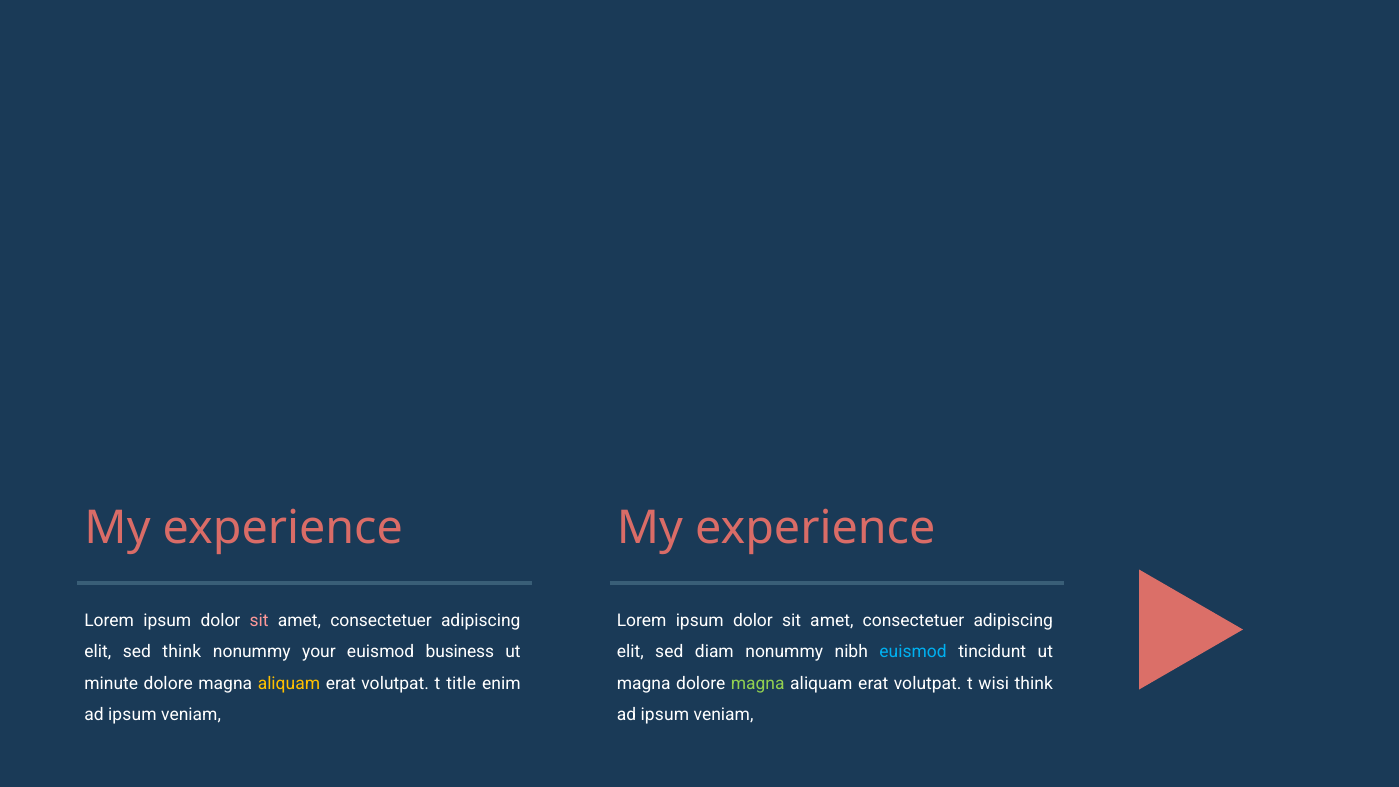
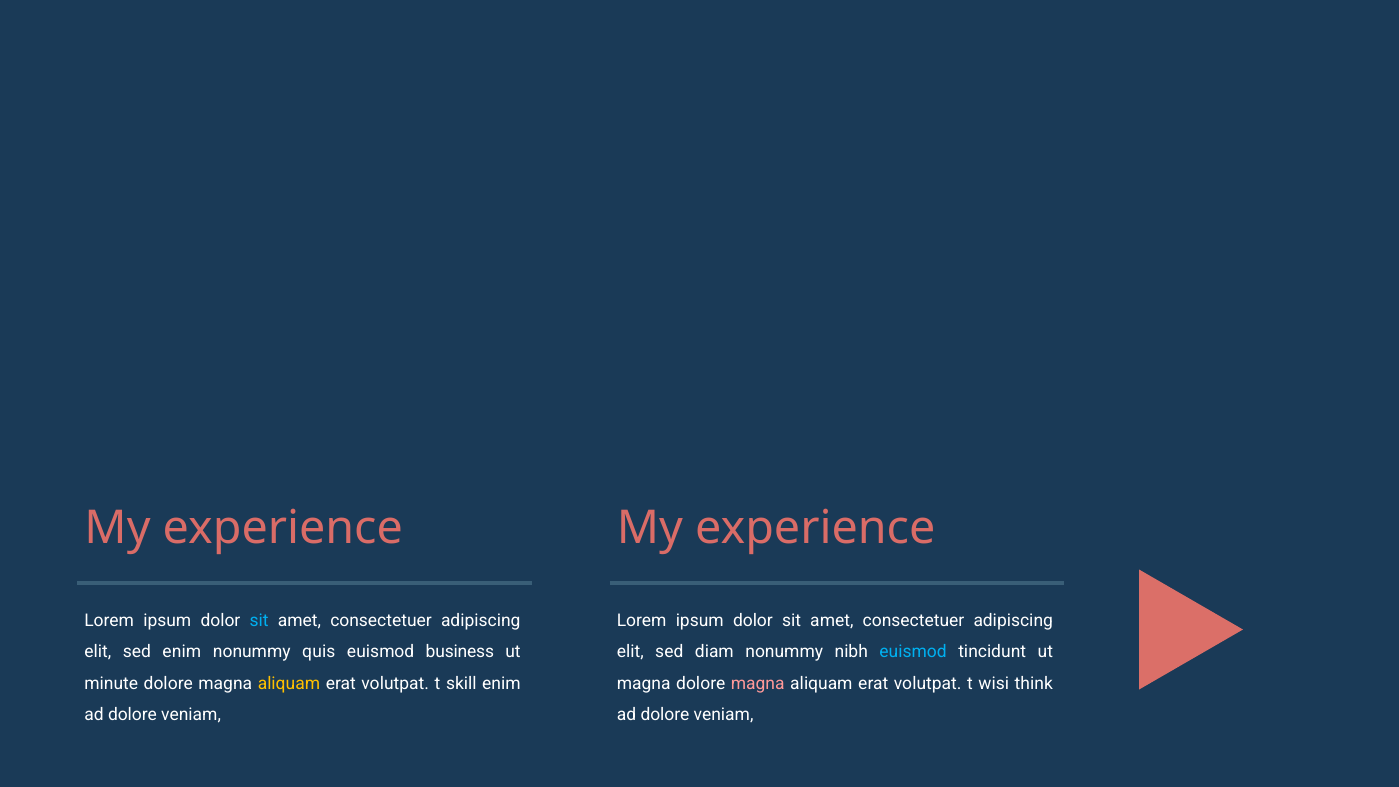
sit at (259, 621) colour: pink -> light blue
sed think: think -> enim
your: your -> quis
title: title -> skill
magna at (758, 684) colour: light green -> pink
ipsum at (132, 715): ipsum -> dolore
ipsum at (665, 715): ipsum -> dolore
